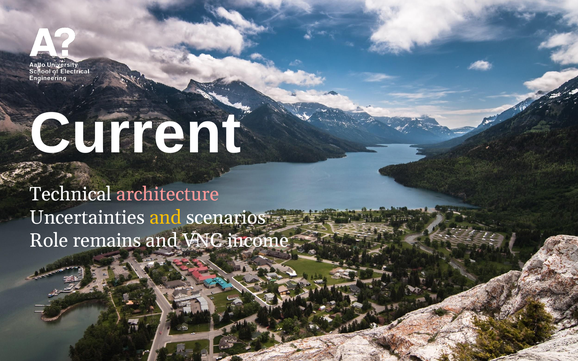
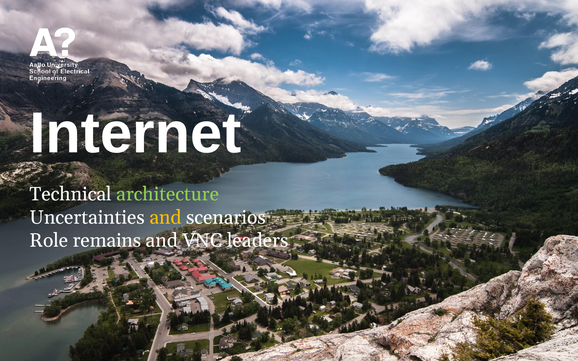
Current: Current -> Internet
architecture colour: pink -> light green
income: income -> leaders
